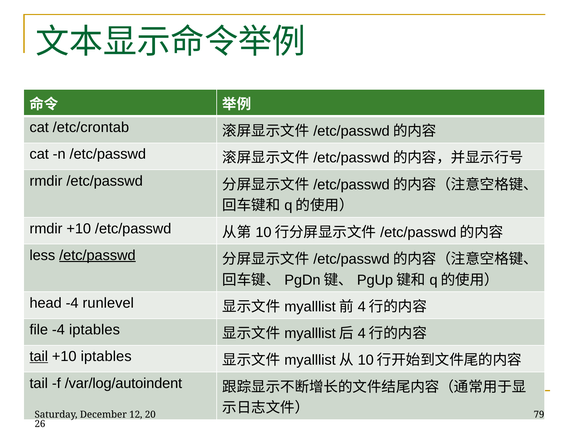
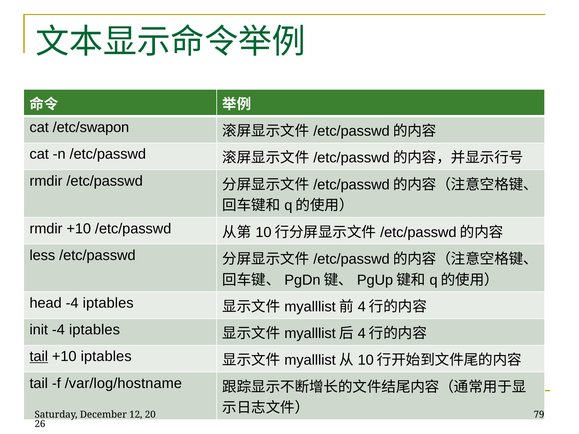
/etc/crontab: /etc/crontab -> /etc/swapon
/etc/passwd at (97, 255) underline: present -> none
head -4 runlevel: runlevel -> iptables
file: file -> init
/var/log/autoindent: /var/log/autoindent -> /var/log/hostname
